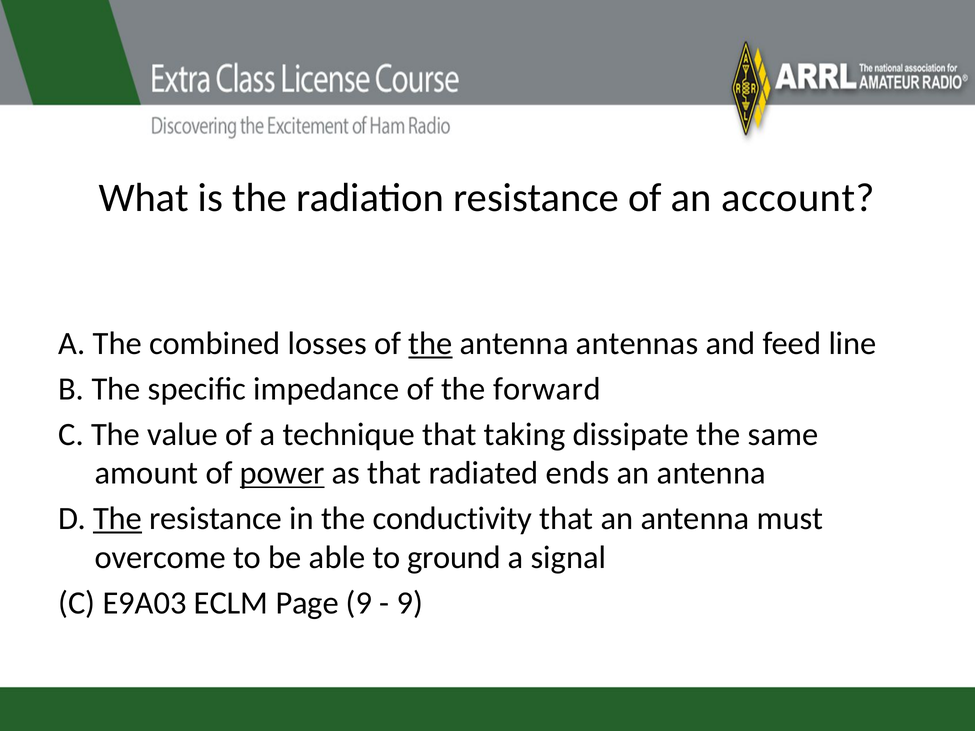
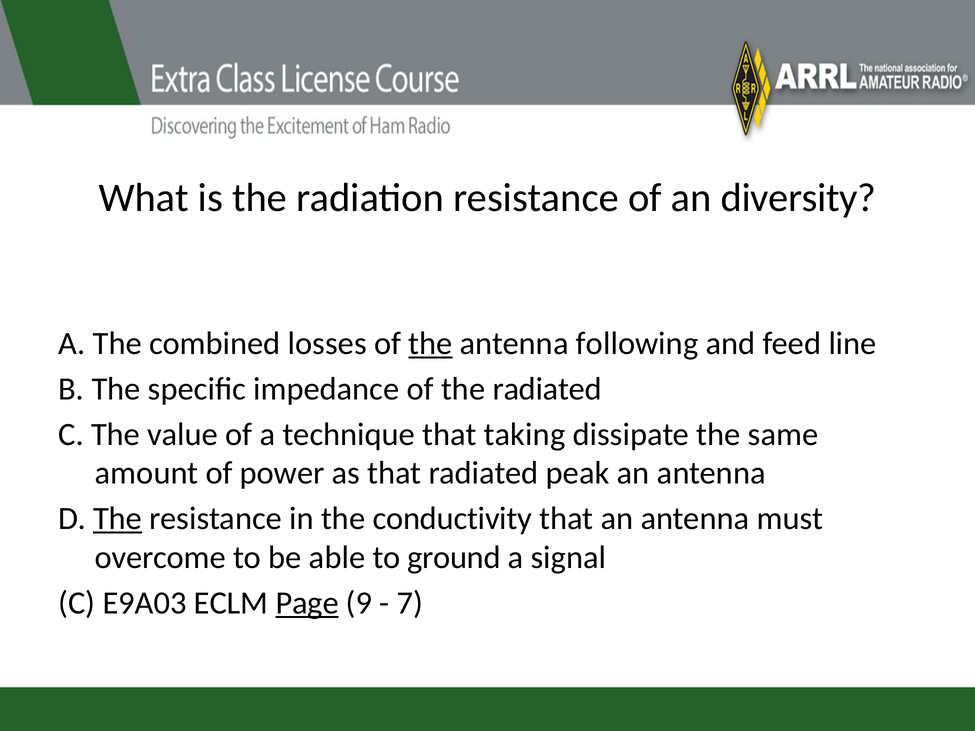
account: account -> diversity
antennas: antennas -> following
the forward: forward -> radiated
power underline: present -> none
ends: ends -> peak
Page underline: none -> present
9 at (410, 603): 9 -> 7
